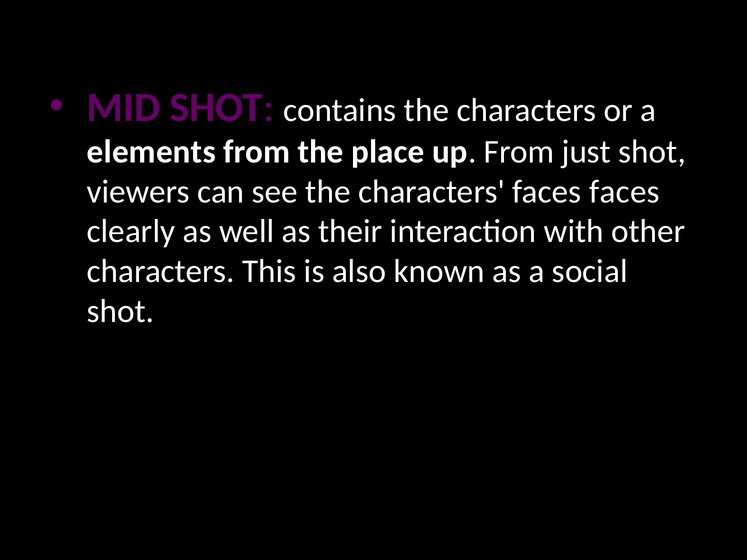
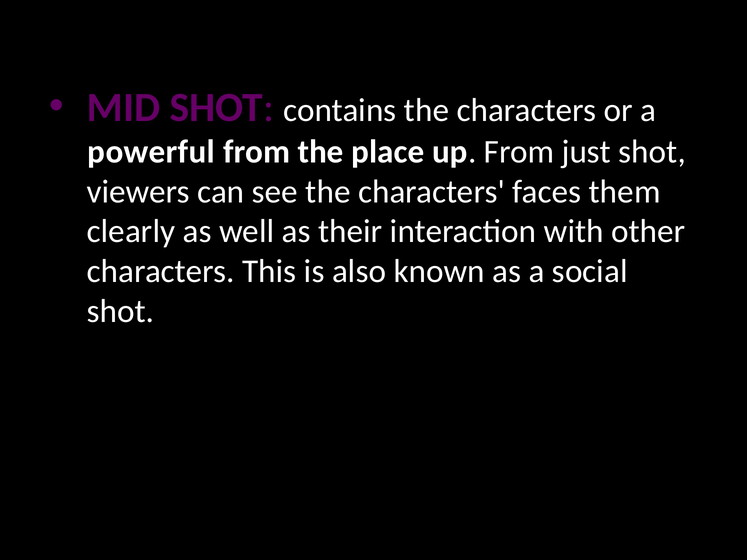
elements: elements -> powerful
faces faces: faces -> them
